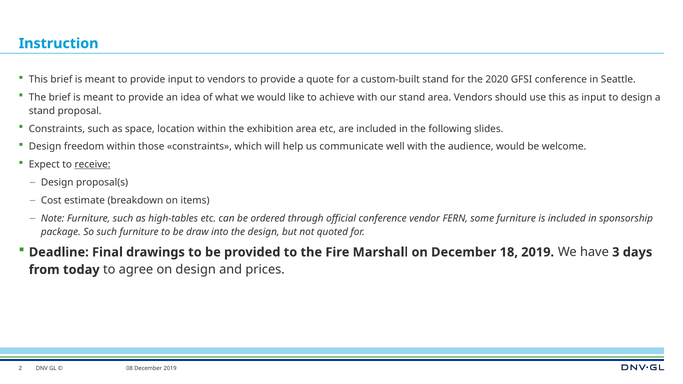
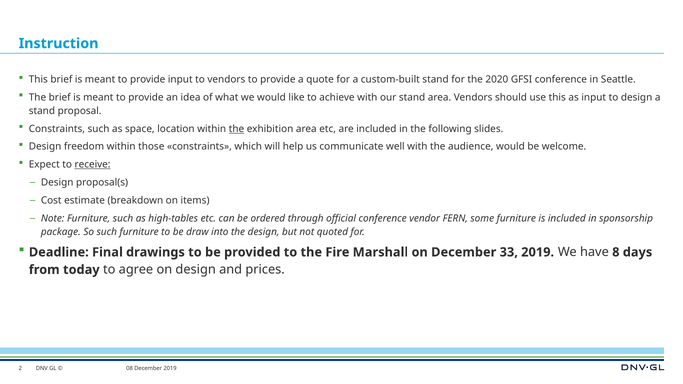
the at (236, 129) underline: none -> present
18: 18 -> 33
3: 3 -> 8
